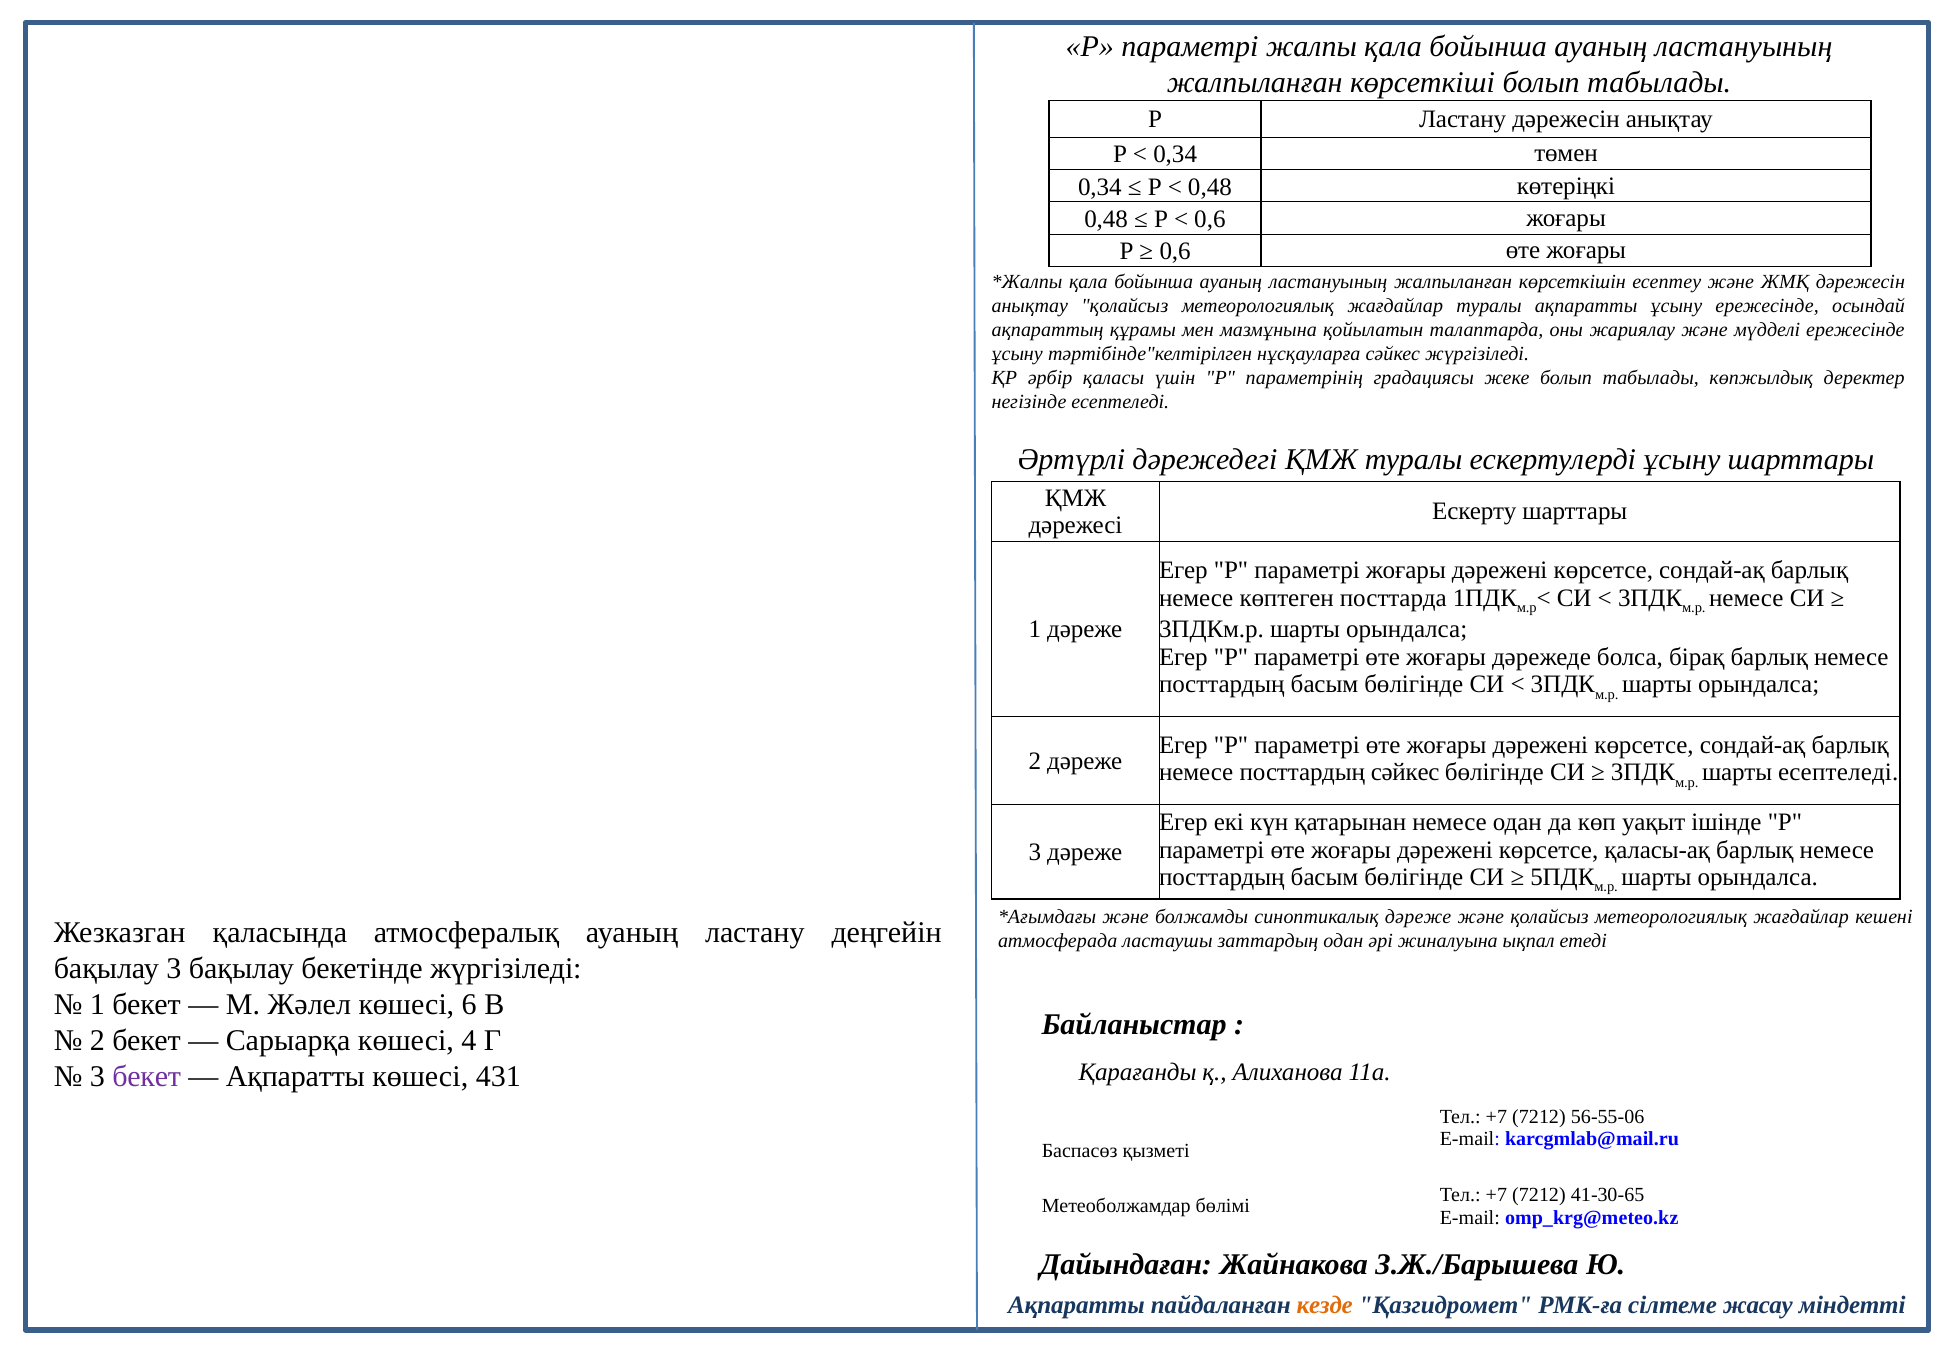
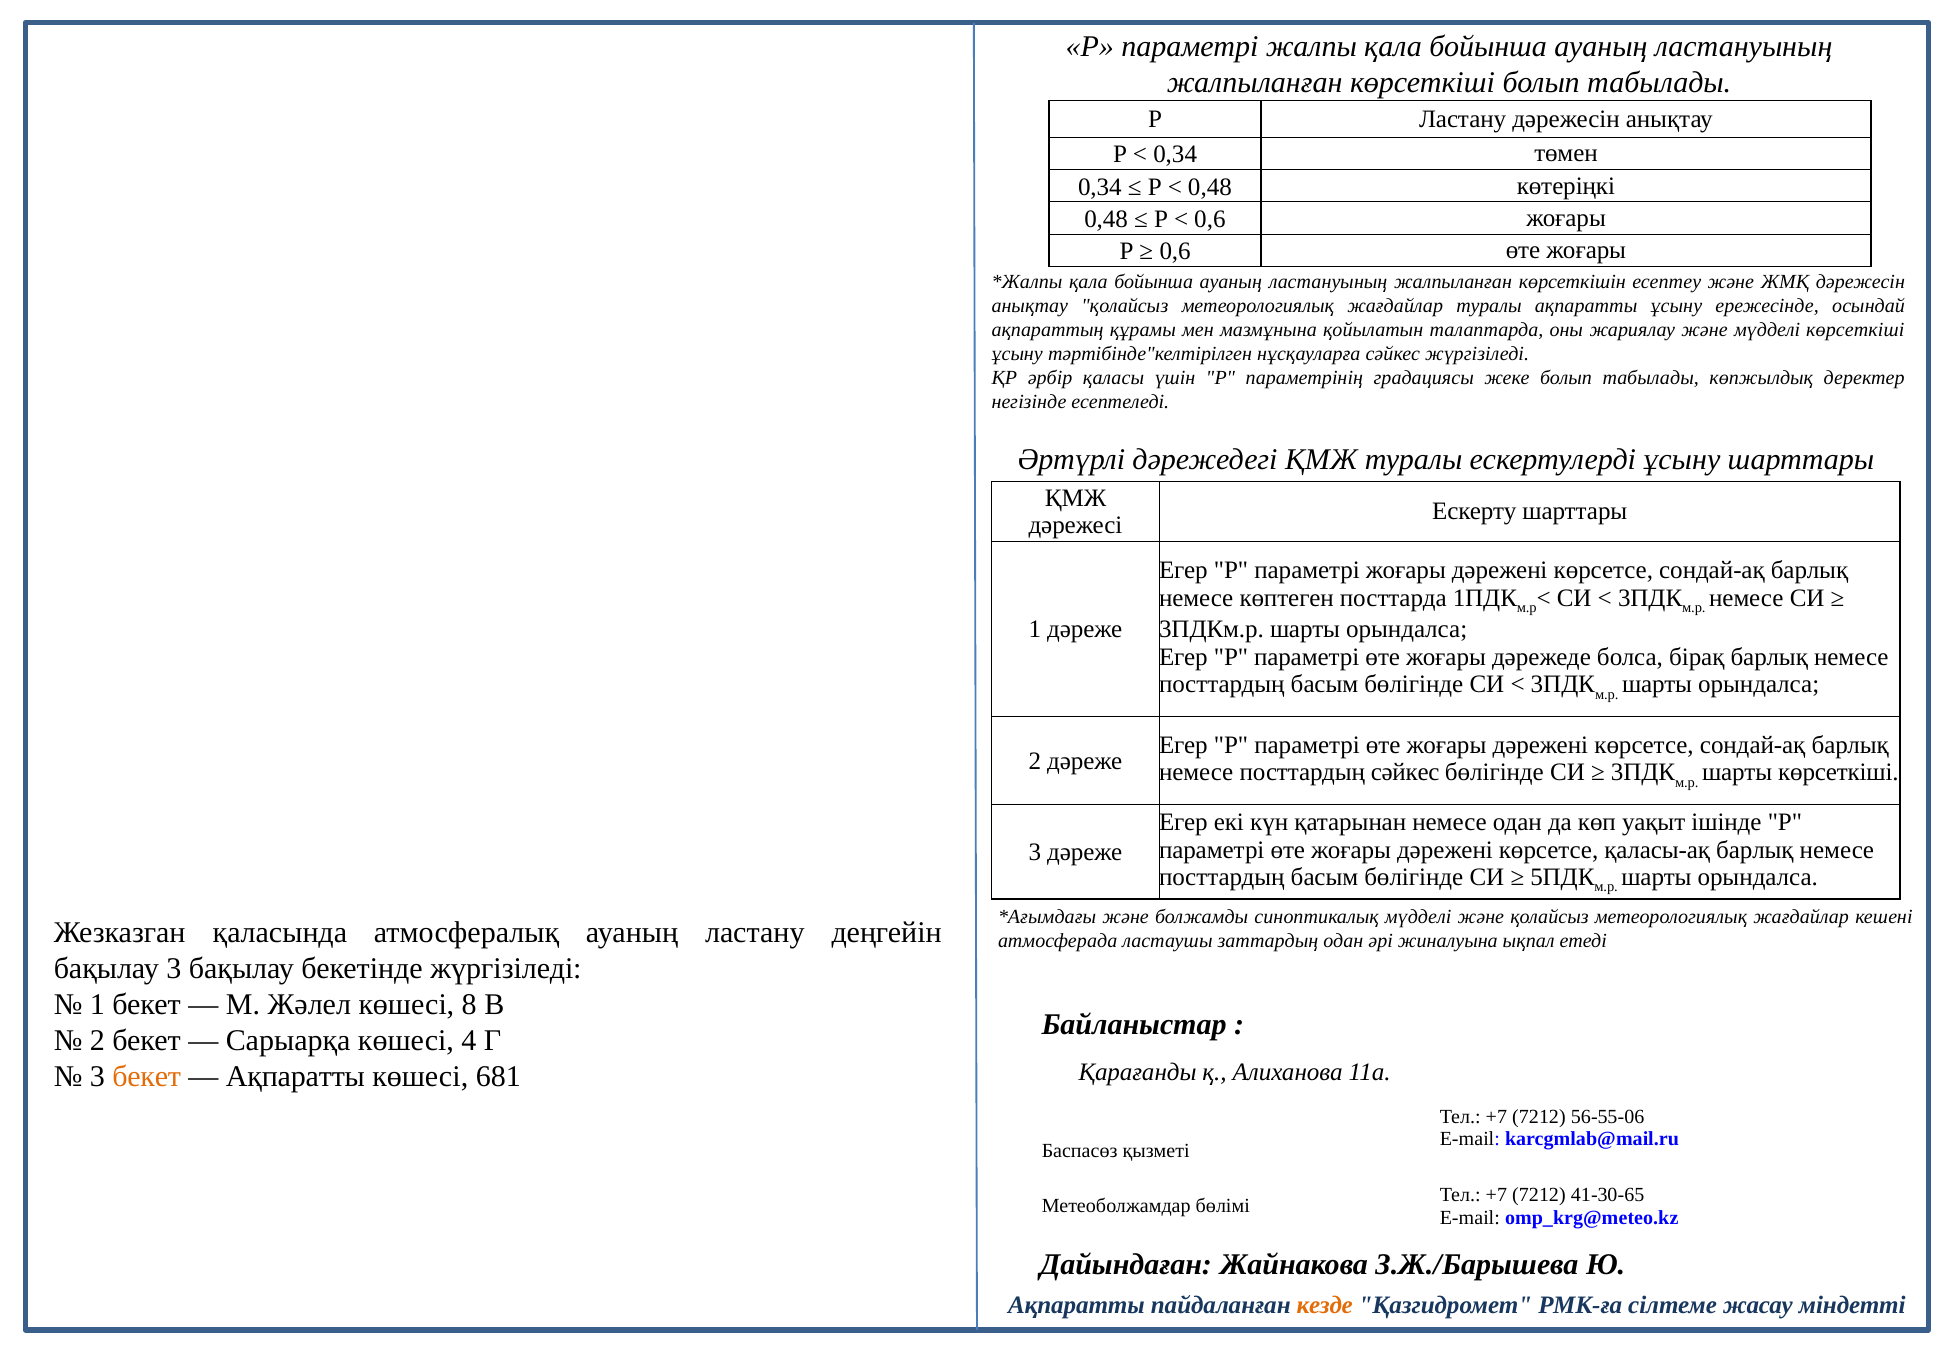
мүдделі ережесінде: ережесінде -> көрсеткіші
шарты есептеледі: есептеледі -> көрсеткіші
синоптикалық дәреже: дәреже -> мүдделі
6: 6 -> 8
бекет at (147, 1077) colour: purple -> orange
431: 431 -> 681
